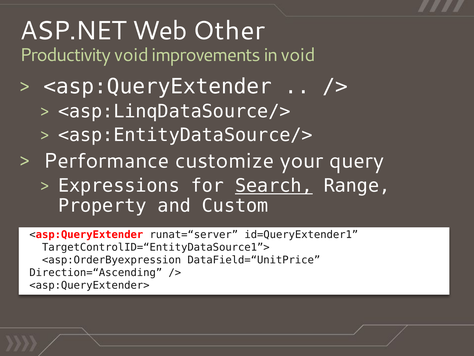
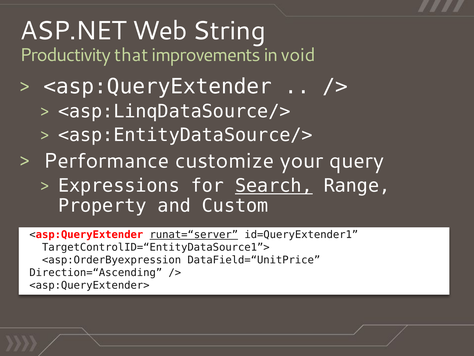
Other: Other -> String
Productivity void: void -> that
runat=“server underline: none -> present
